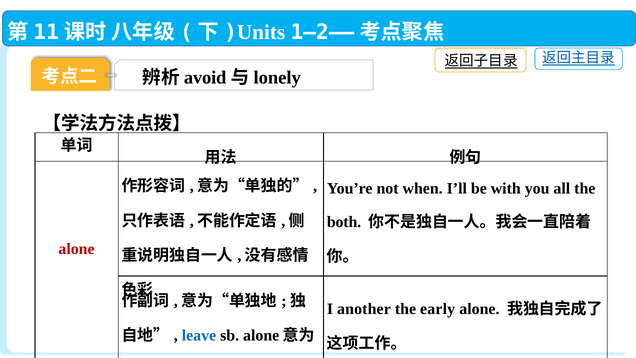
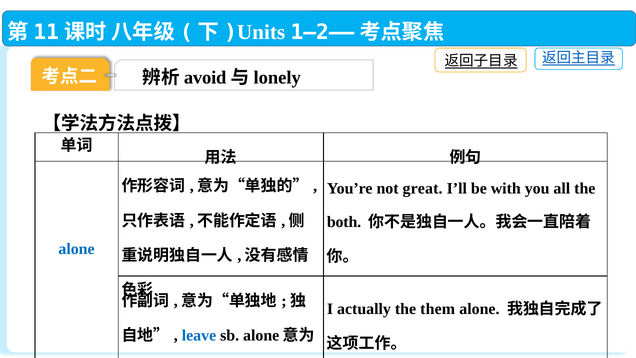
when: when -> great
alone at (77, 249) colour: red -> blue
another: another -> actually
early: early -> them
